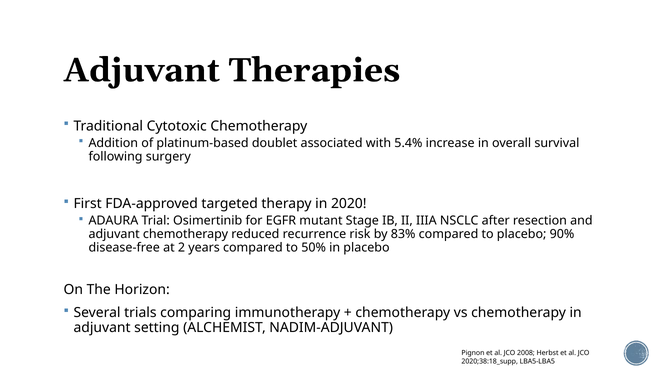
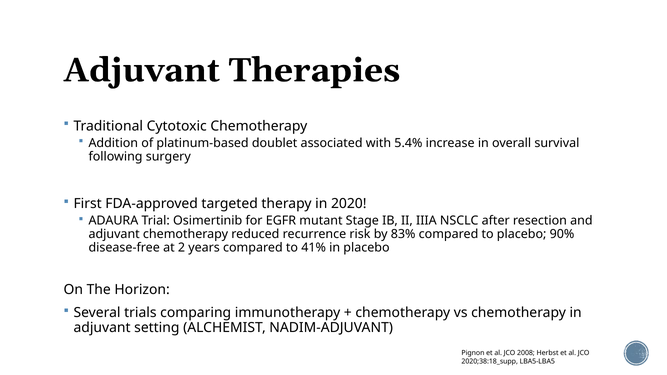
50%: 50% -> 41%
